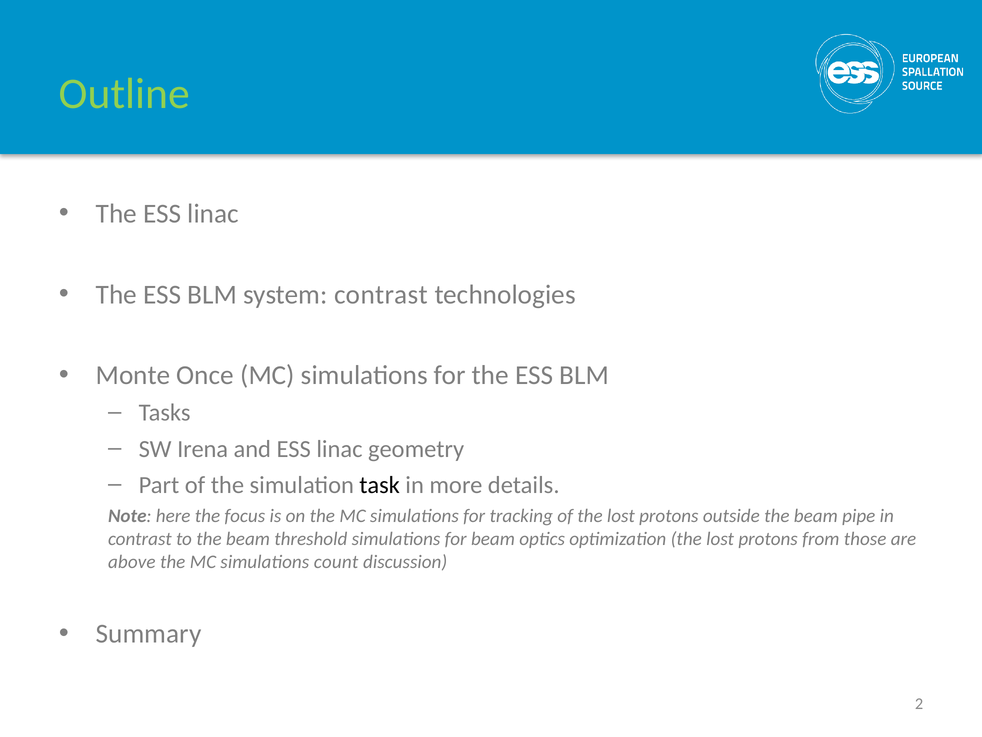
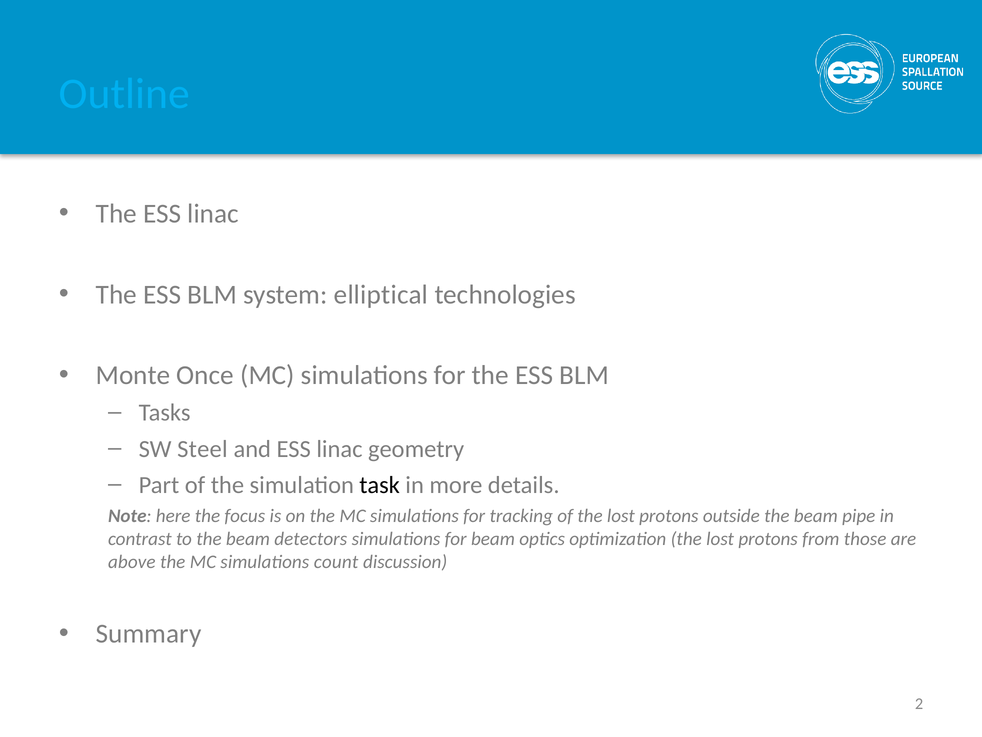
Outline colour: light green -> light blue
system contrast: contrast -> elliptical
Irena: Irena -> Steel
threshold: threshold -> detectors
